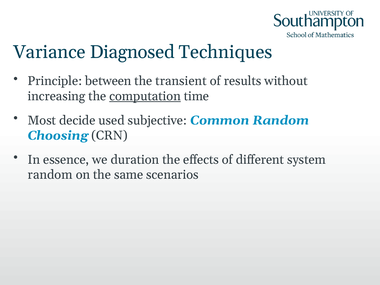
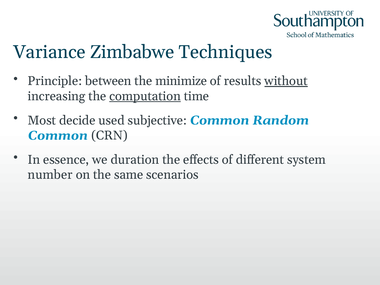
Diagnosed: Diagnosed -> Zimbabwe
transient: transient -> minimize
without underline: none -> present
Choosing at (58, 135): Choosing -> Common
random at (50, 175): random -> number
